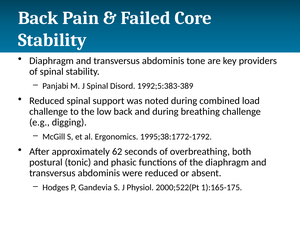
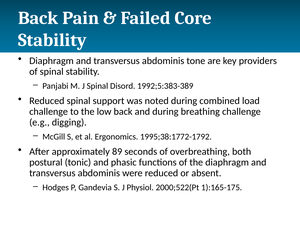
62: 62 -> 89
